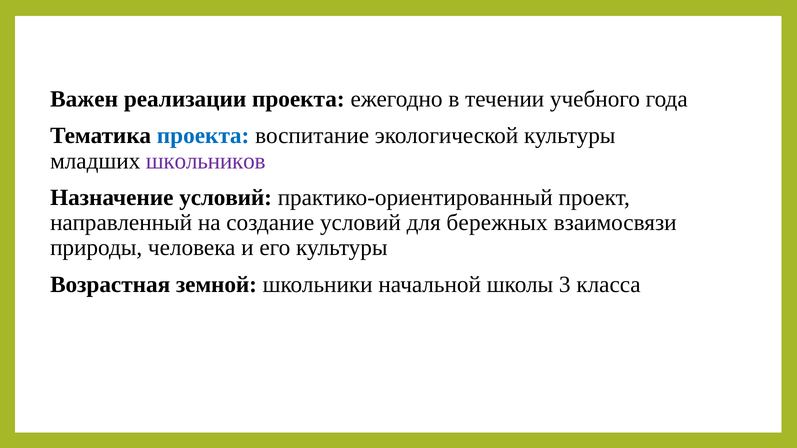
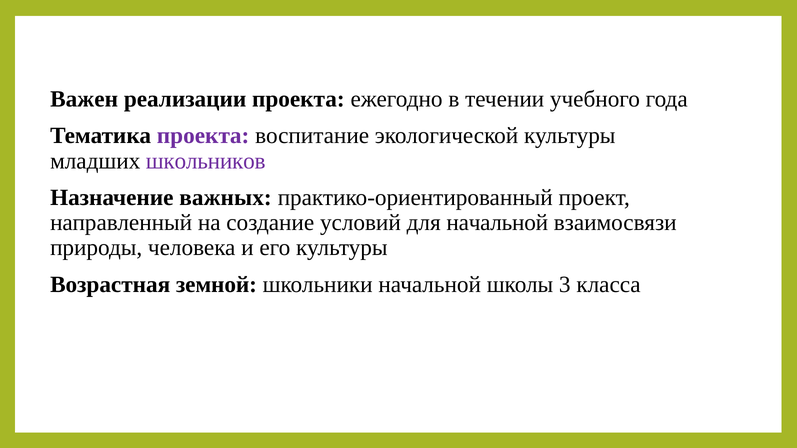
проекта at (203, 136) colour: blue -> purple
Назначение условий: условий -> важных
для бережных: бережных -> начальной
